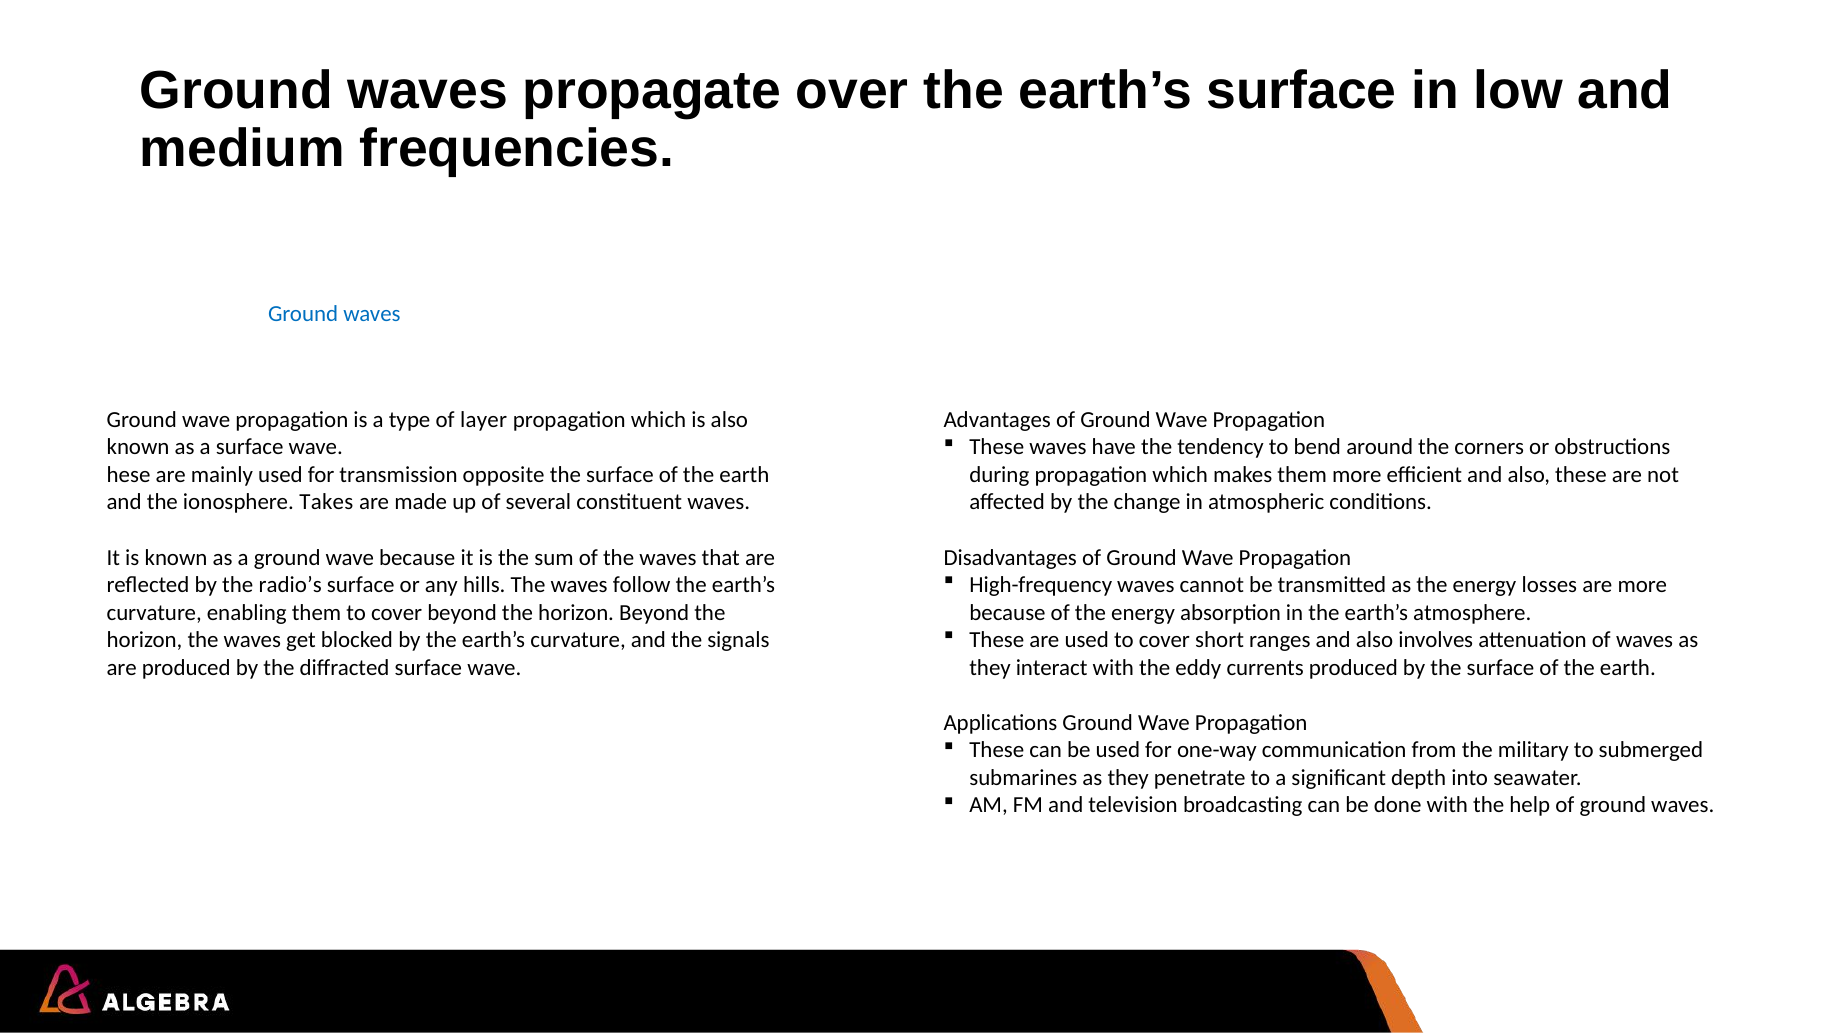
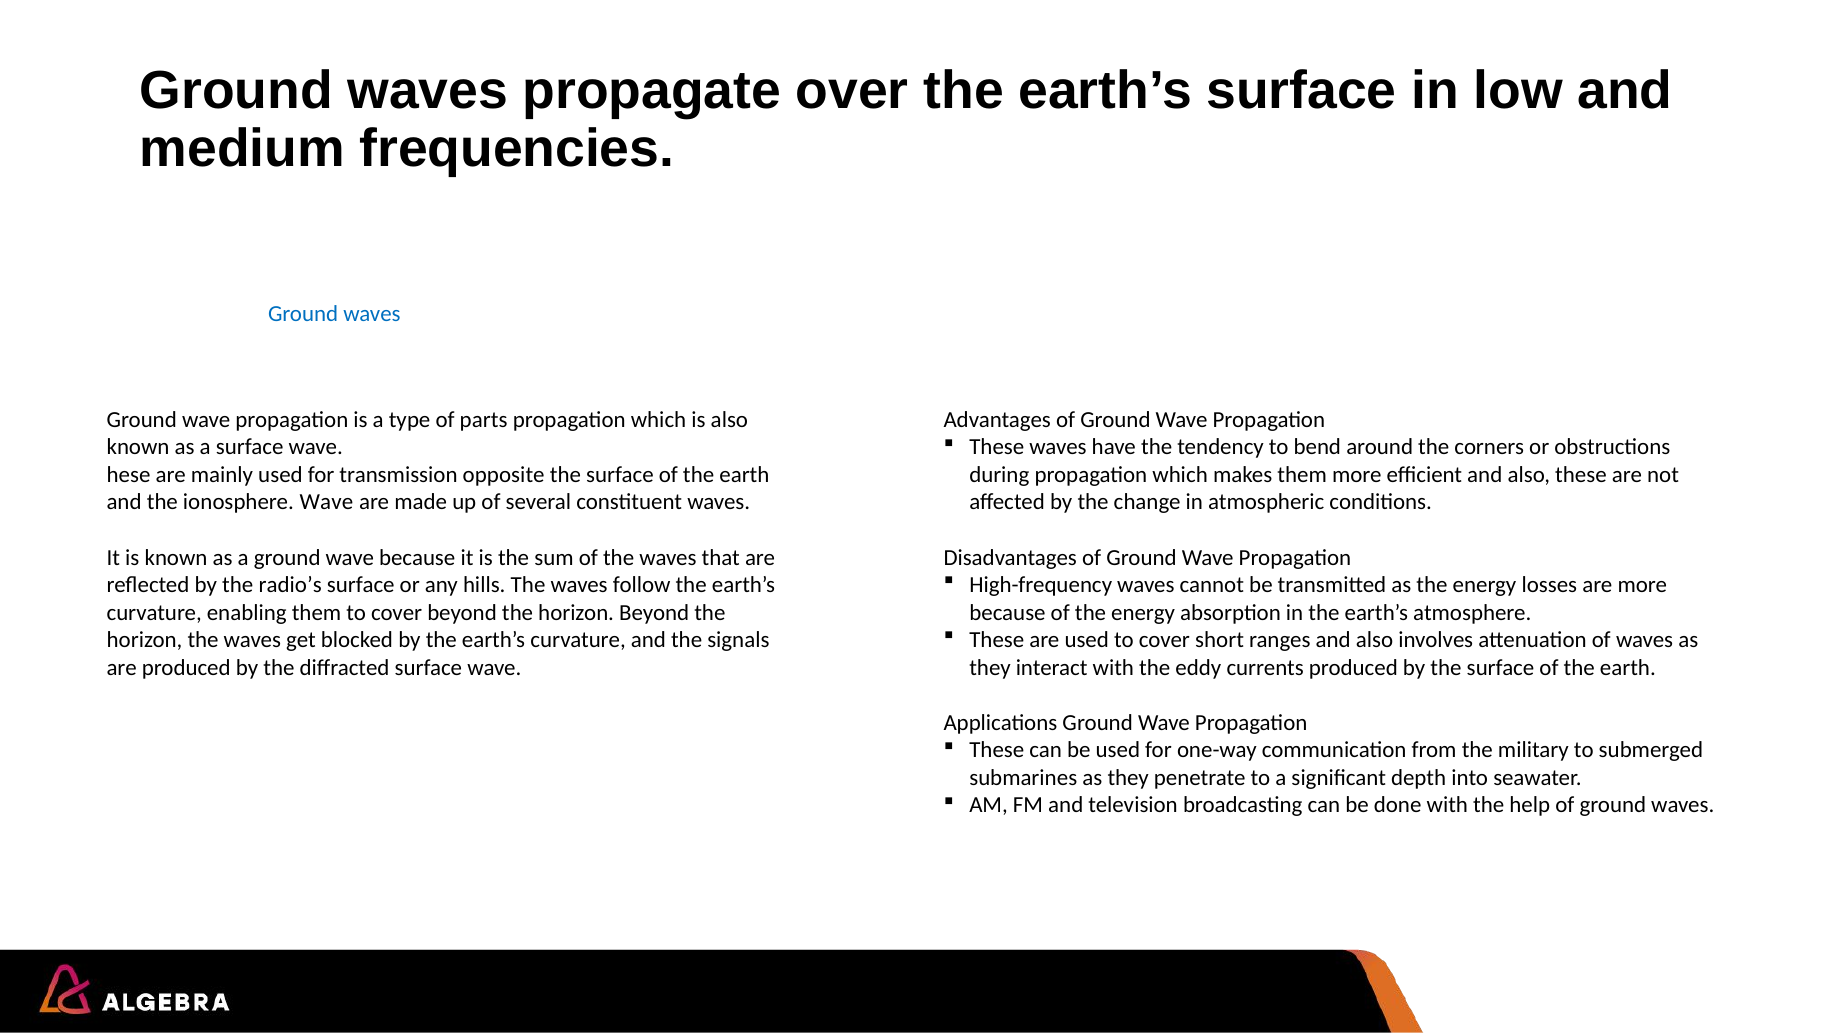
layer: layer -> parts
ionosphere Takes: Takes -> Wave
